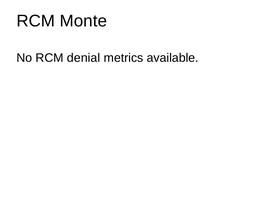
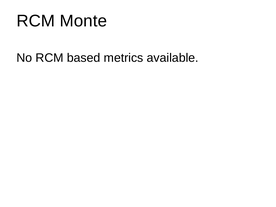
denial: denial -> based
